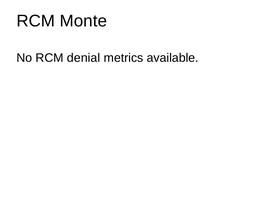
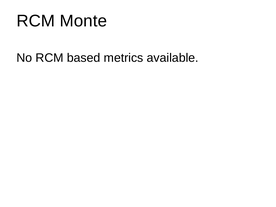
denial: denial -> based
